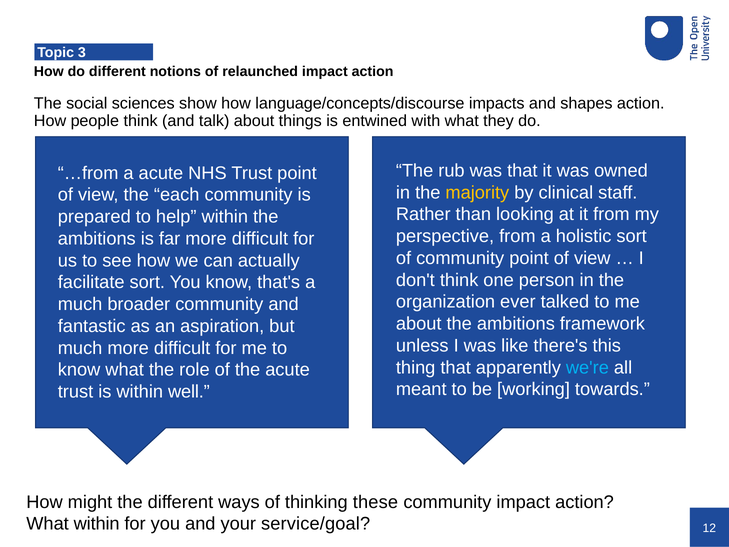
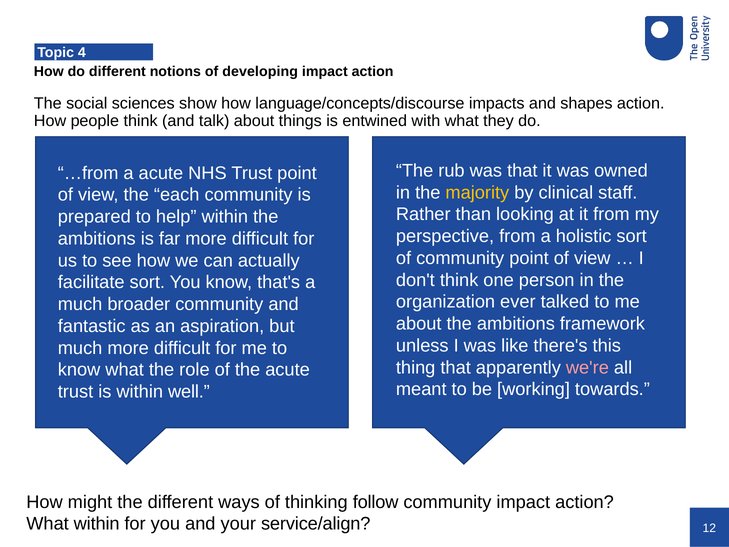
3: 3 -> 4
relaunched: relaunched -> developing
we're colour: light blue -> pink
these: these -> follow
service/goal: service/goal -> service/align
